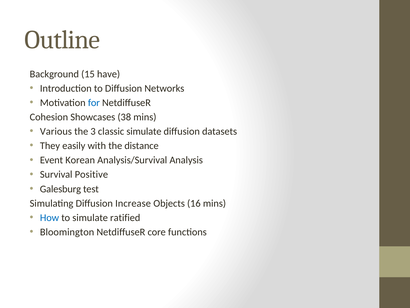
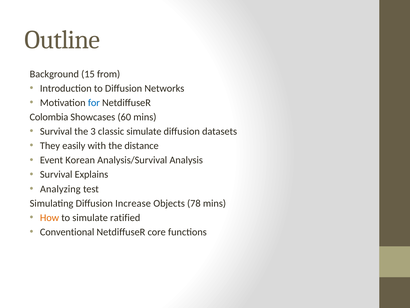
have: have -> from
Cohesion: Cohesion -> Colombia
38: 38 -> 60
Various at (56, 131): Various -> Survival
Positive: Positive -> Explains
Galesburg: Galesburg -> Analyzing
16: 16 -> 78
How colour: blue -> orange
Bloomington: Bloomington -> Conventional
